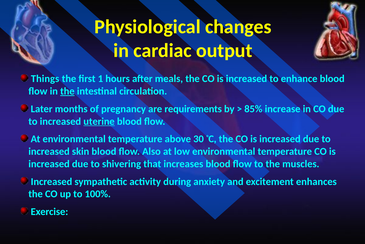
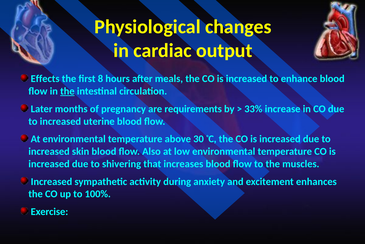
Things: Things -> Effects
1: 1 -> 8
85%: 85% -> 33%
uterine underline: present -> none
